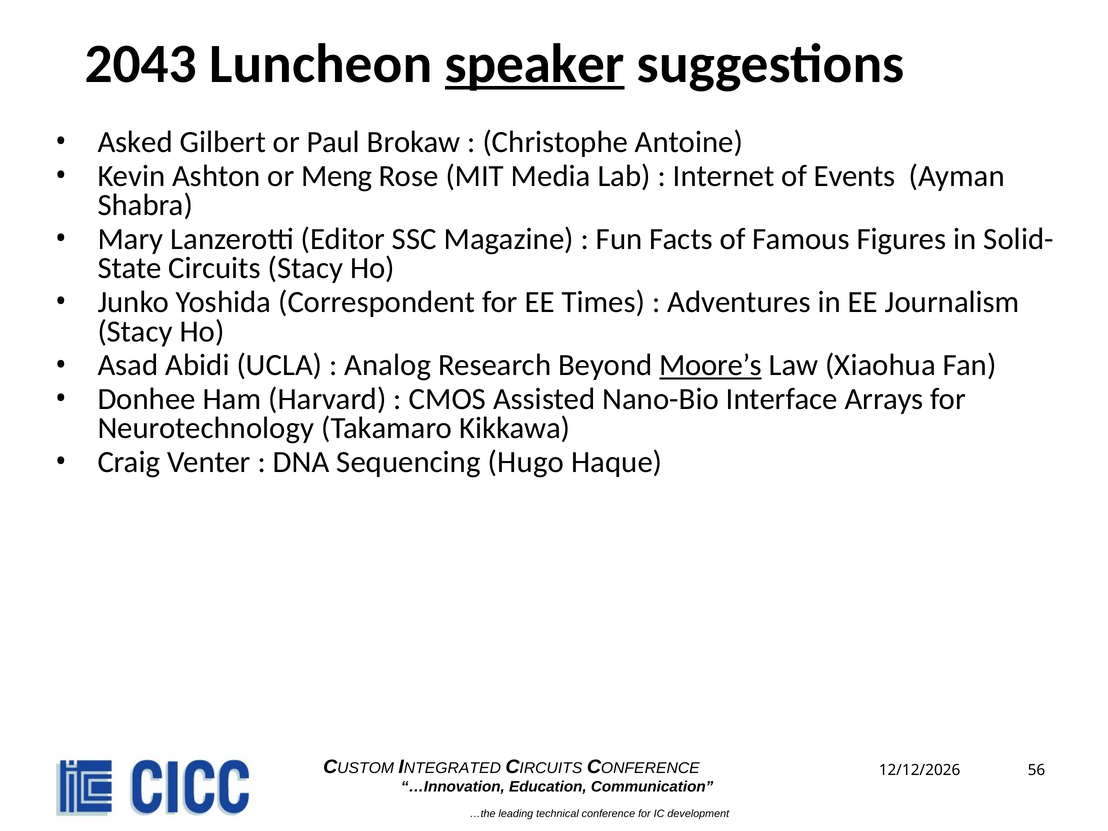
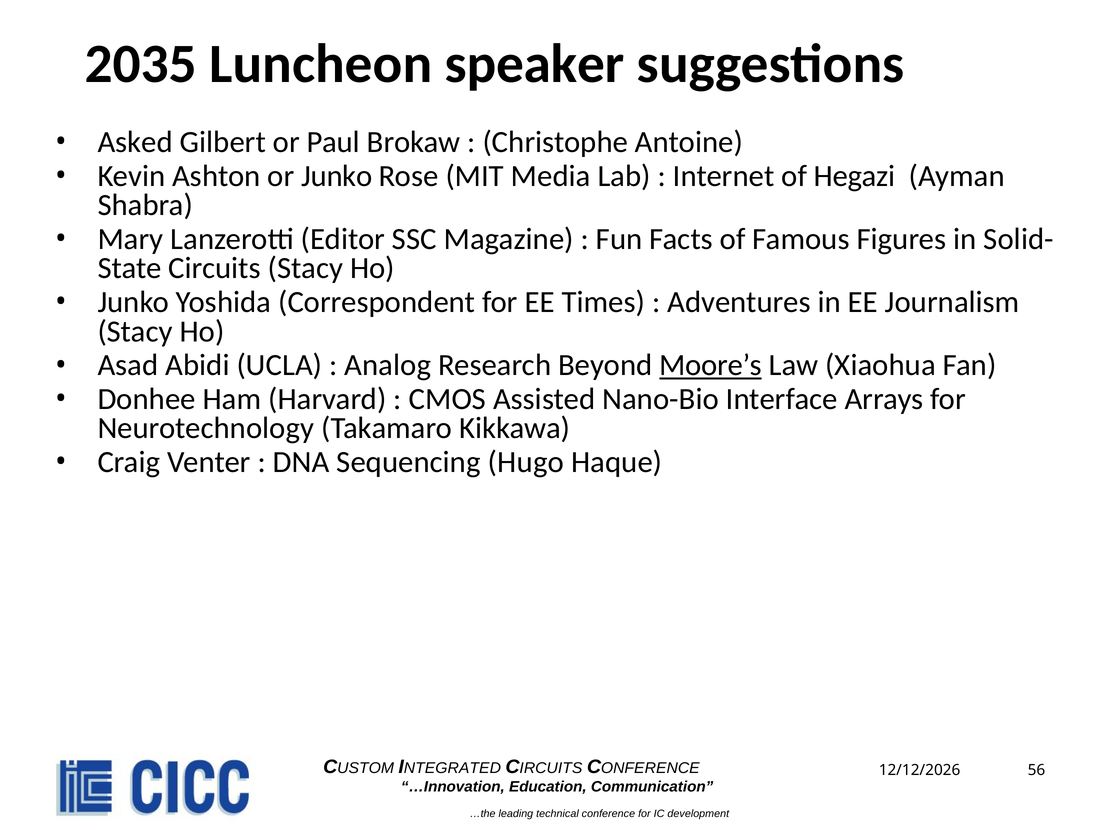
2043: 2043 -> 2035
speaker underline: present -> none
or Meng: Meng -> Junko
Events: Events -> Hegazi
